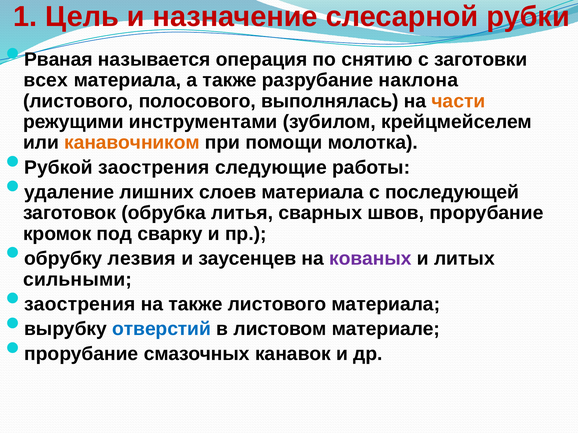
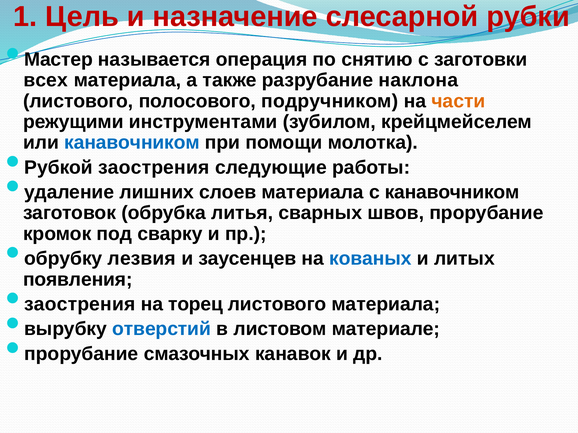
Рваная: Рваная -> Мастер
выполнялась: выполнялась -> подручником
канавочником at (132, 143) colour: orange -> blue
с последующей: последующей -> канавочником
кованых colour: purple -> blue
сильными: сильными -> появления
на также: также -> торец
